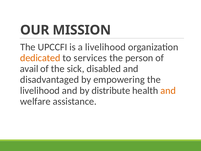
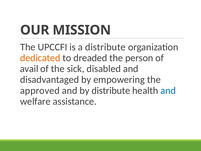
a livelihood: livelihood -> distribute
services: services -> dreaded
livelihood at (40, 90): livelihood -> approved
and at (168, 90) colour: orange -> blue
